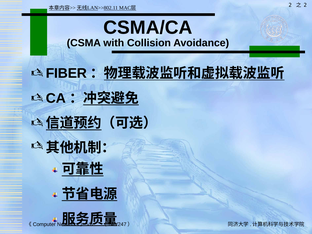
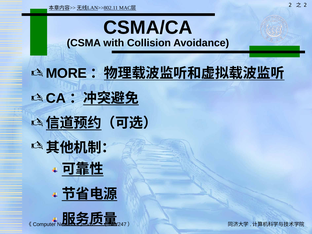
FIBER: FIBER -> MORE
